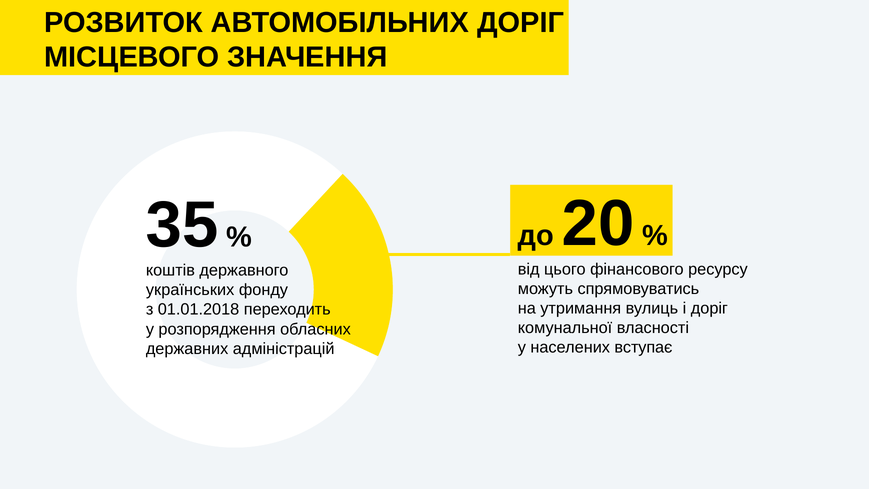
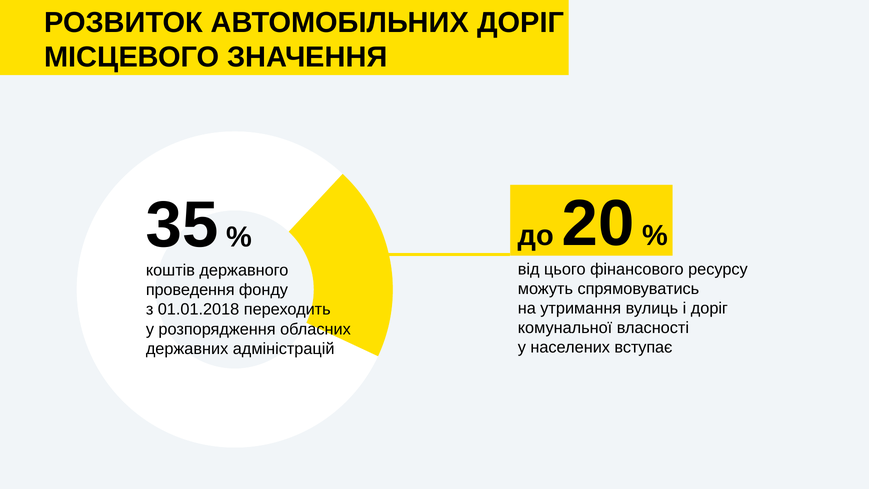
українських: українських -> проведення
